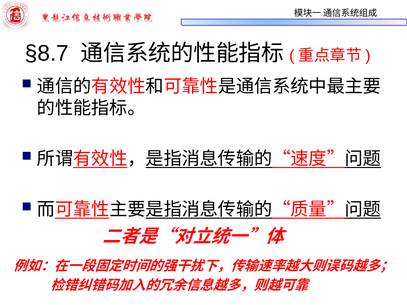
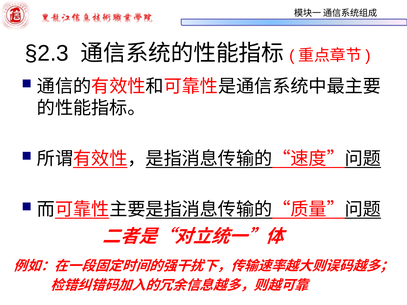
§8.7: §8.7 -> §2.3
